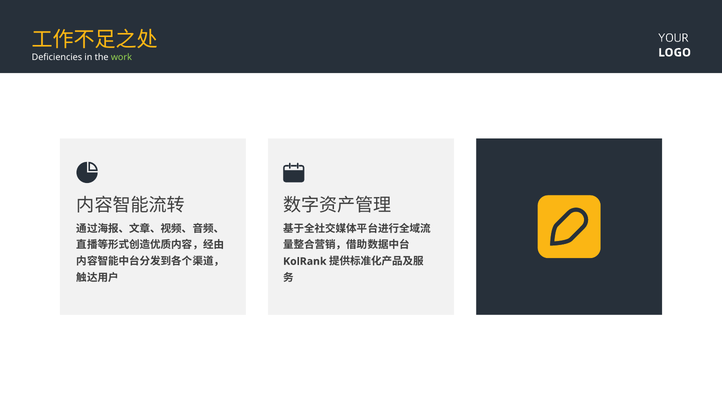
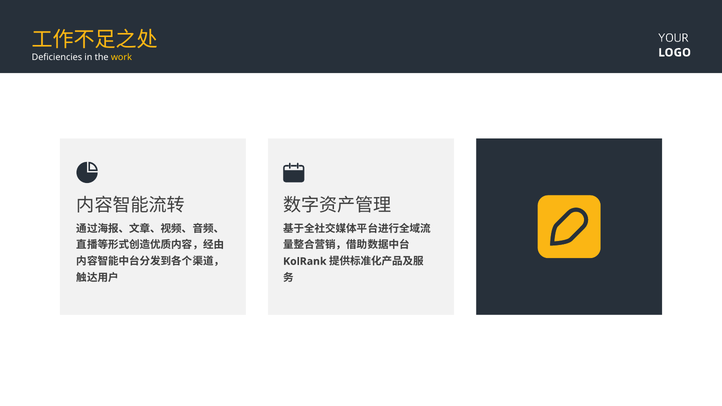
work colour: light green -> yellow
